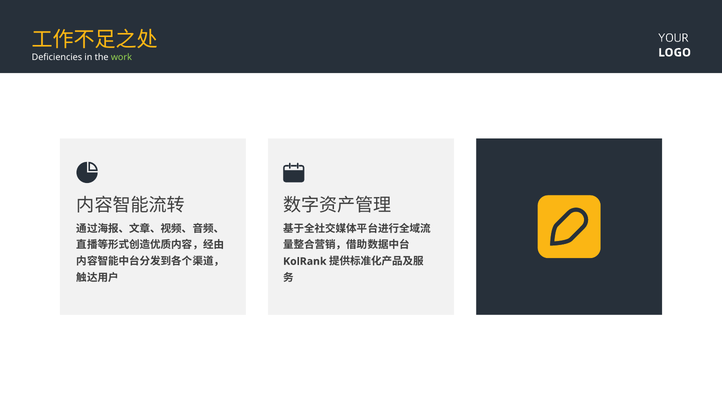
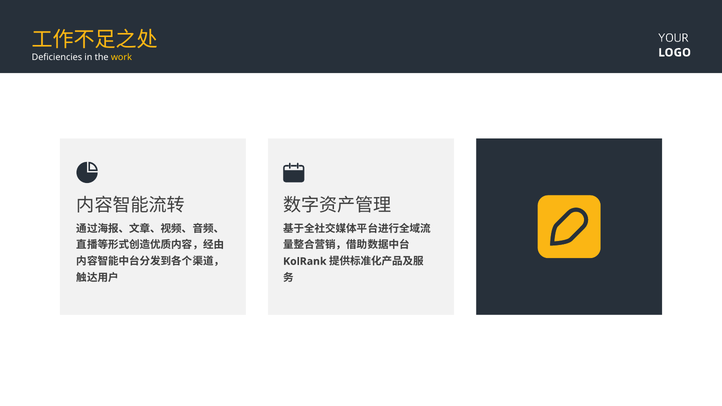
work colour: light green -> yellow
